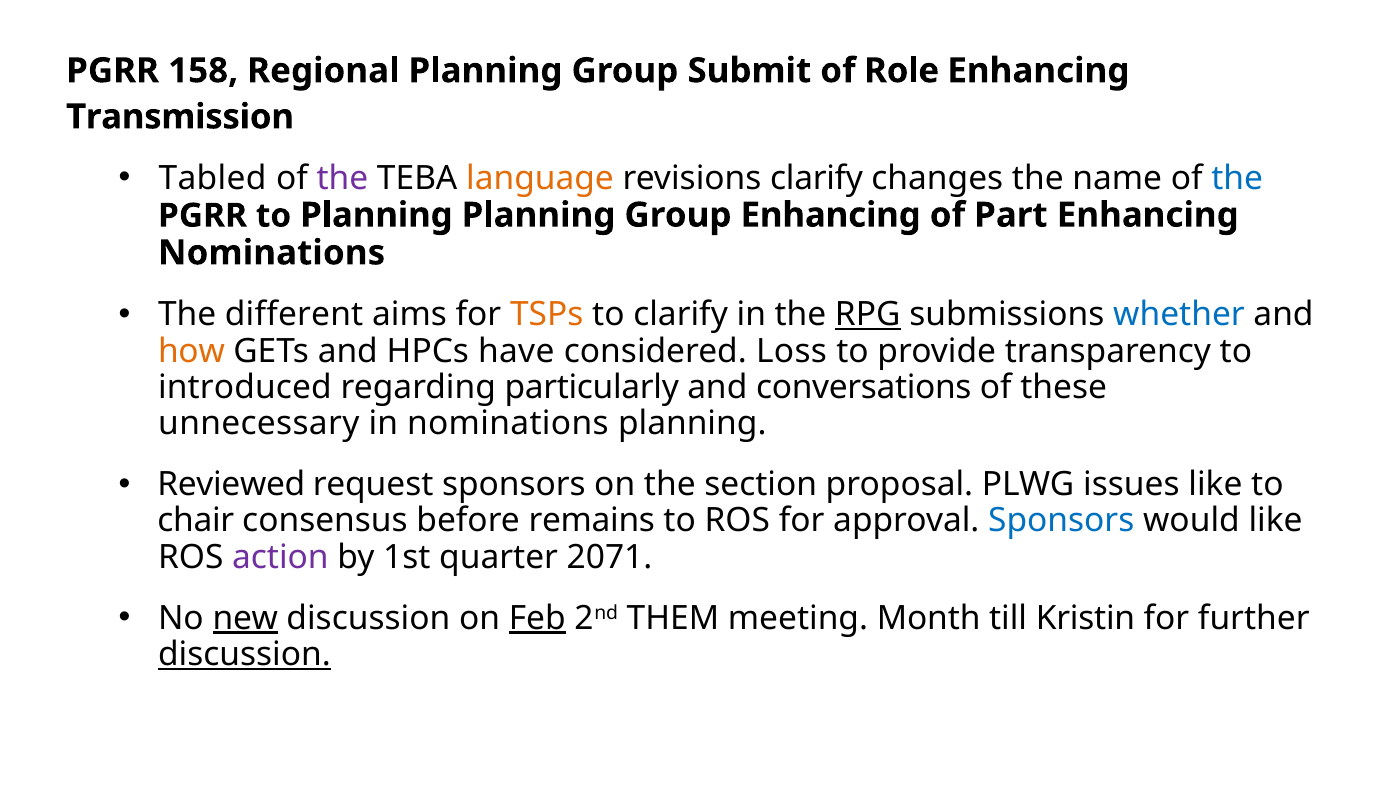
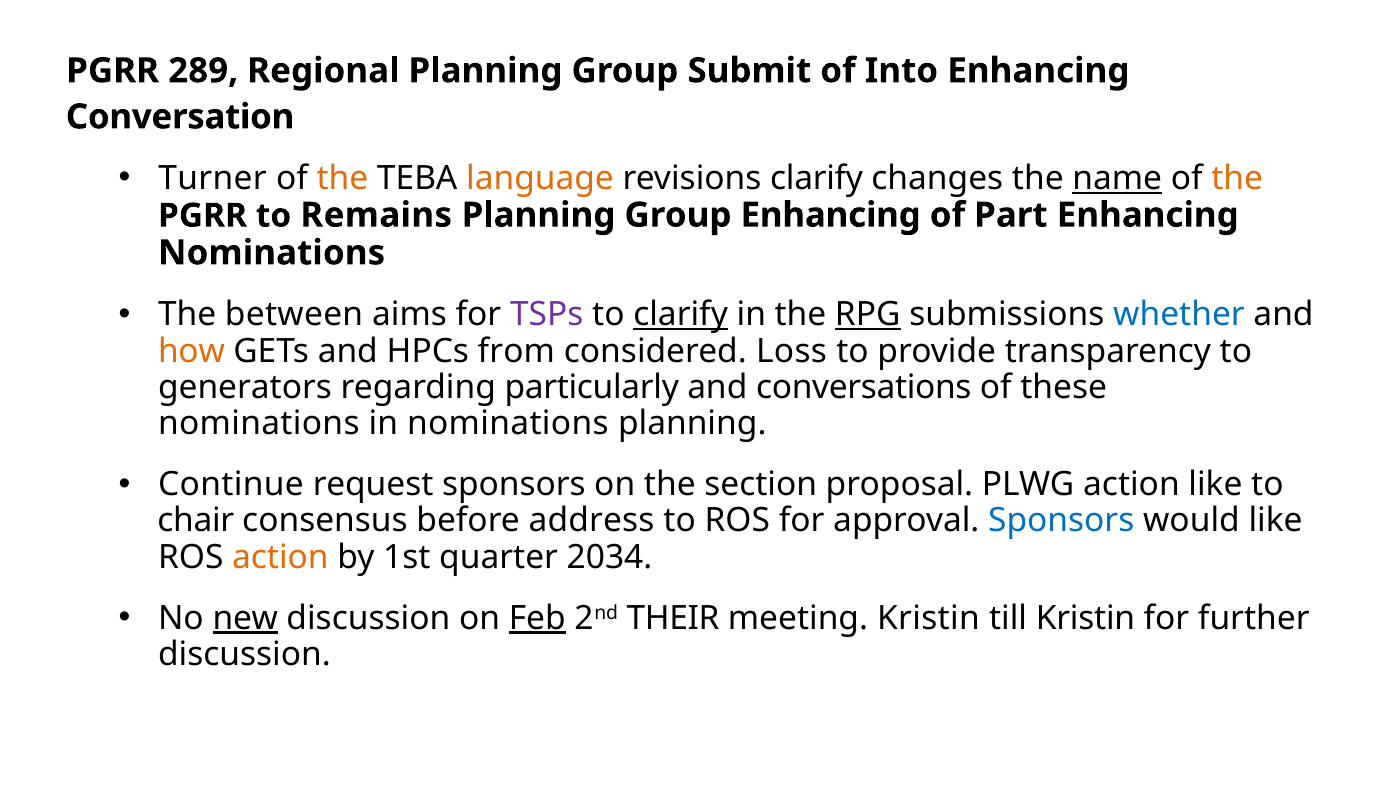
158: 158 -> 289
Role: Role -> Into
Transmission: Transmission -> Conversation
Tabled: Tabled -> Turner
the at (342, 178) colour: purple -> orange
name underline: none -> present
the at (1237, 178) colour: blue -> orange
to Planning: Planning -> Remains
different: different -> between
TSPs colour: orange -> purple
clarify at (681, 315) underline: none -> present
have: have -> from
introduced: introduced -> generators
unnecessary at (259, 423): unnecessary -> nominations
Reviewed: Reviewed -> Continue
PLWG issues: issues -> action
remains: remains -> address
action at (280, 557) colour: purple -> orange
2071: 2071 -> 2034
THEM: THEM -> THEIR
meeting Month: Month -> Kristin
discussion at (244, 654) underline: present -> none
